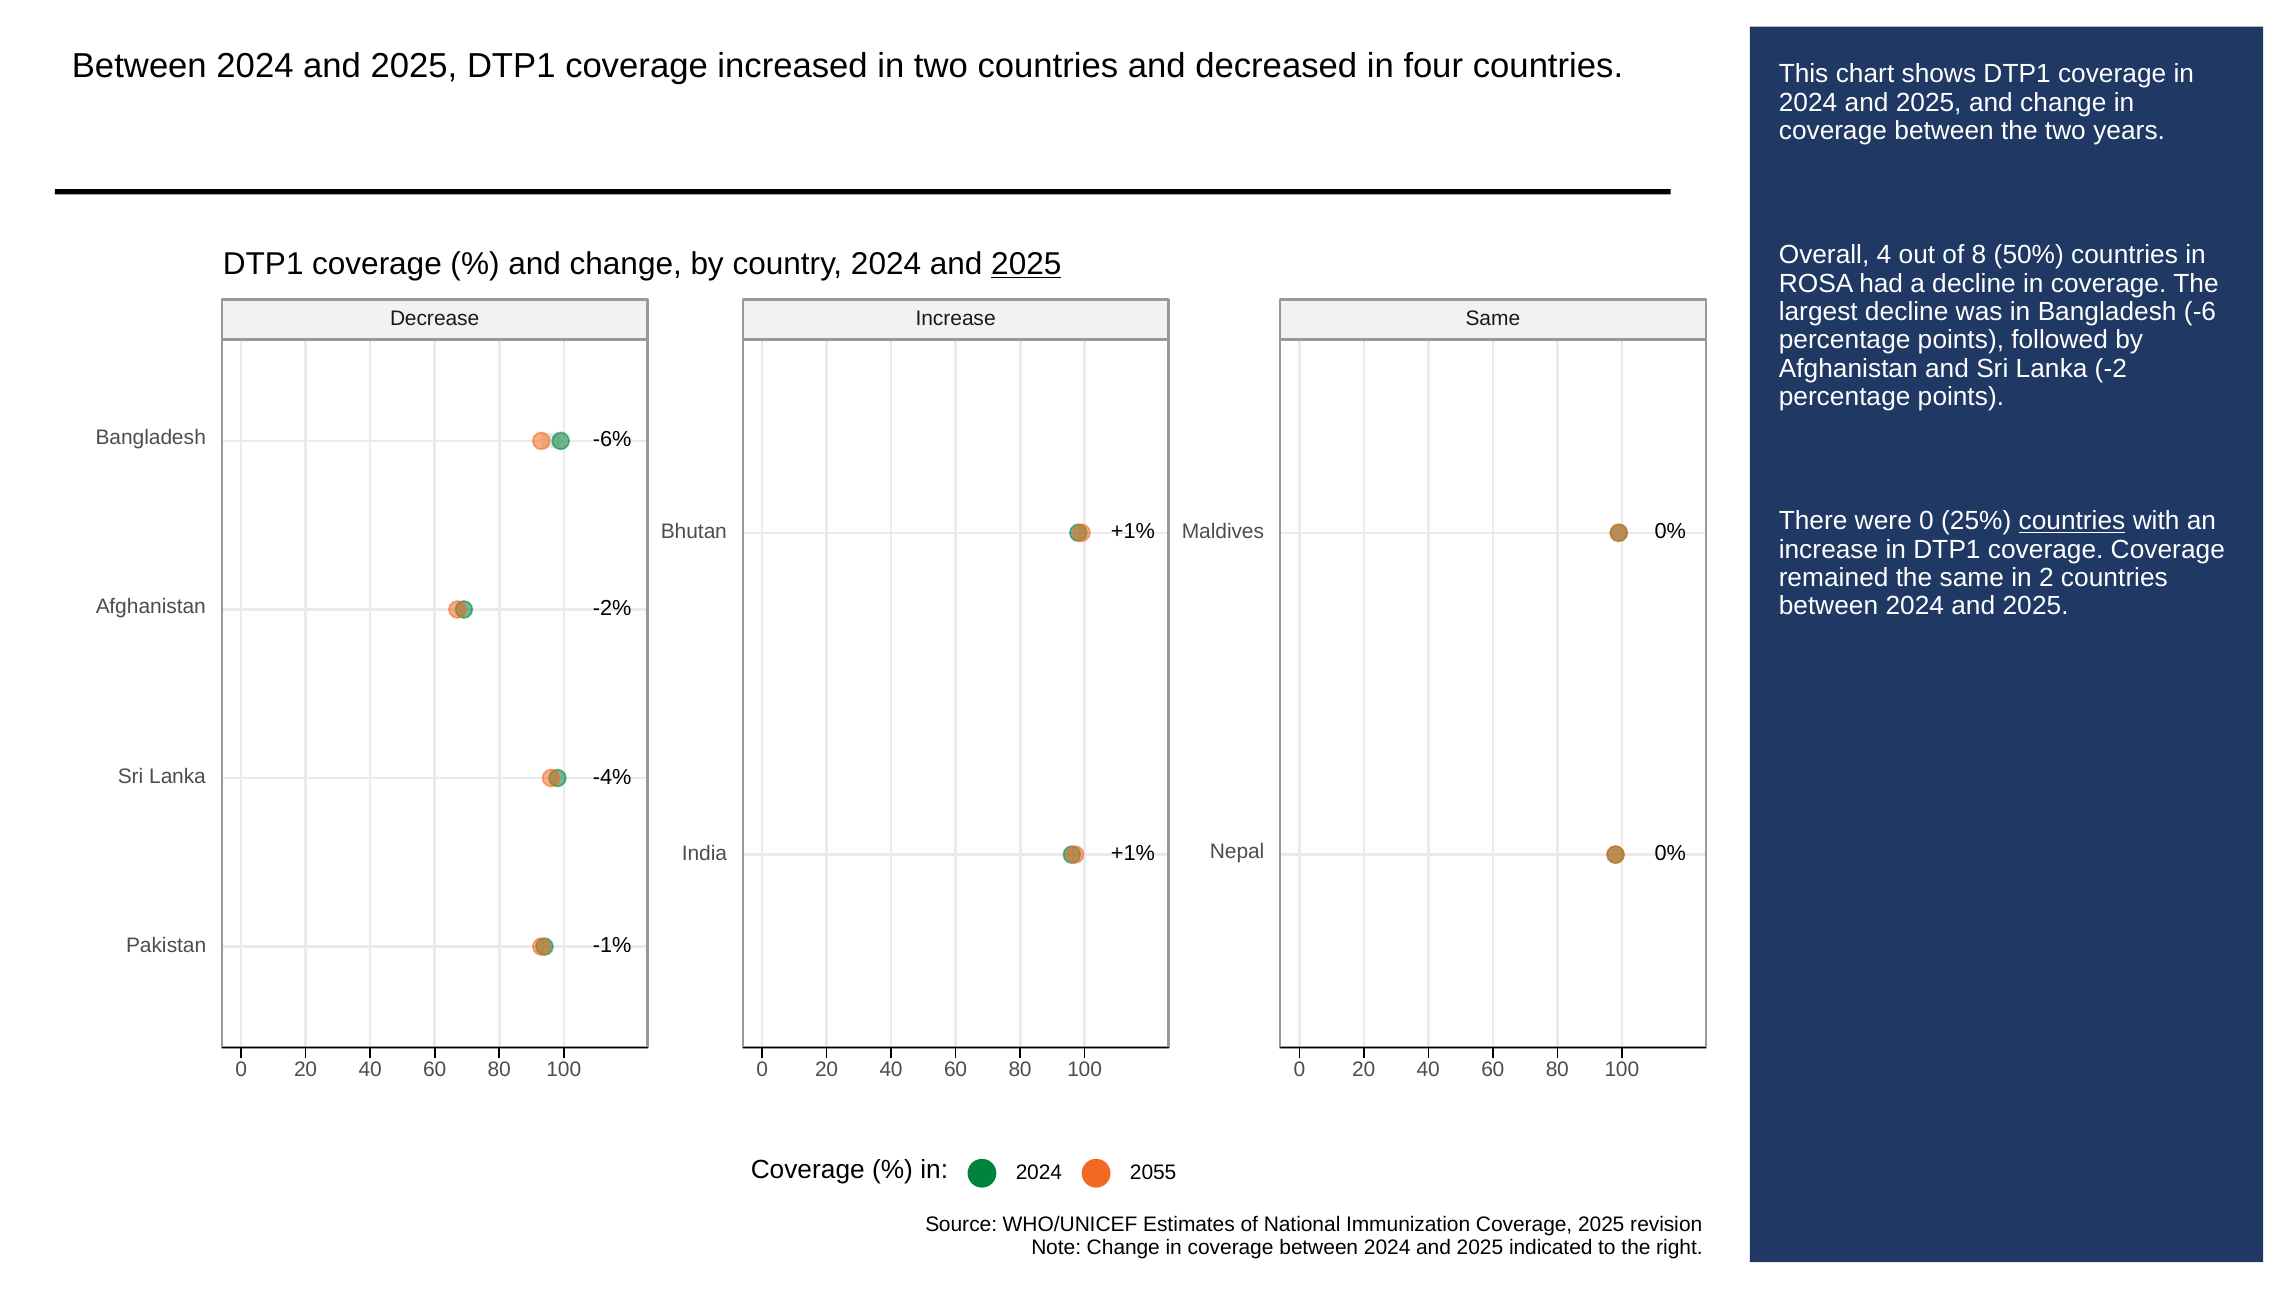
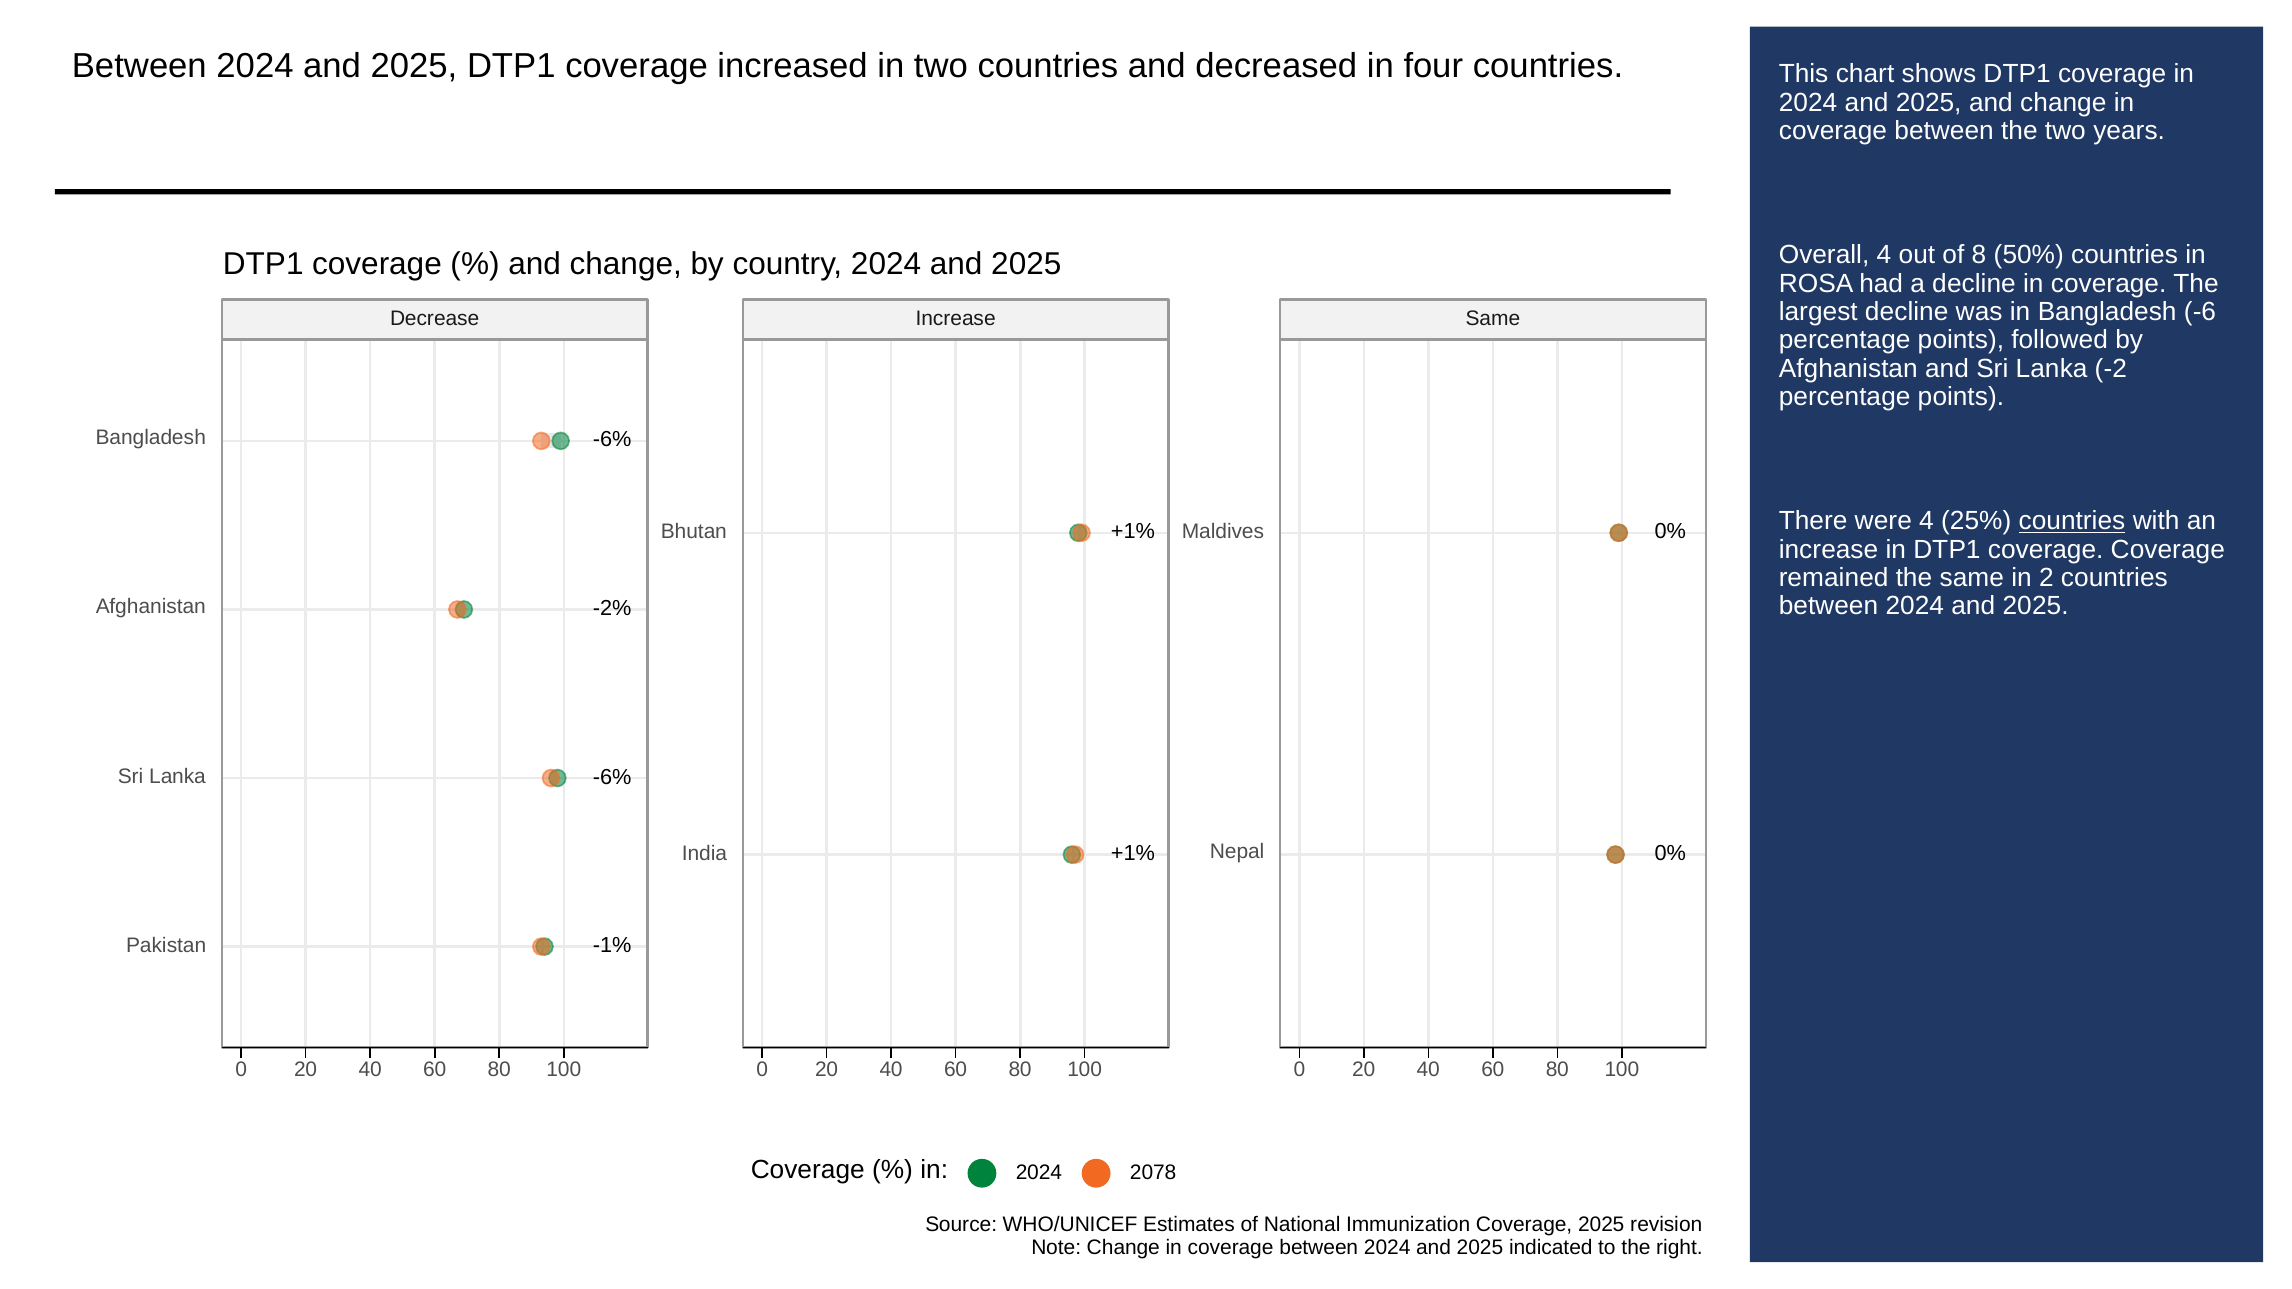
2025 at (1026, 264) underline: present -> none
were 0: 0 -> 4
-4% at (612, 777): -4% -> -6%
2055: 2055 -> 2078
